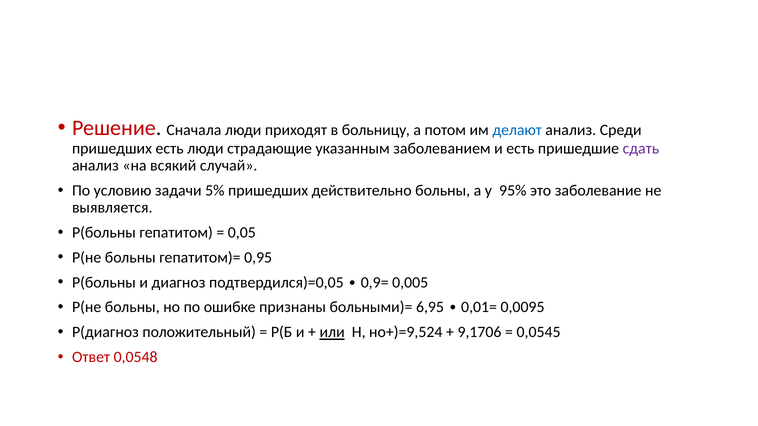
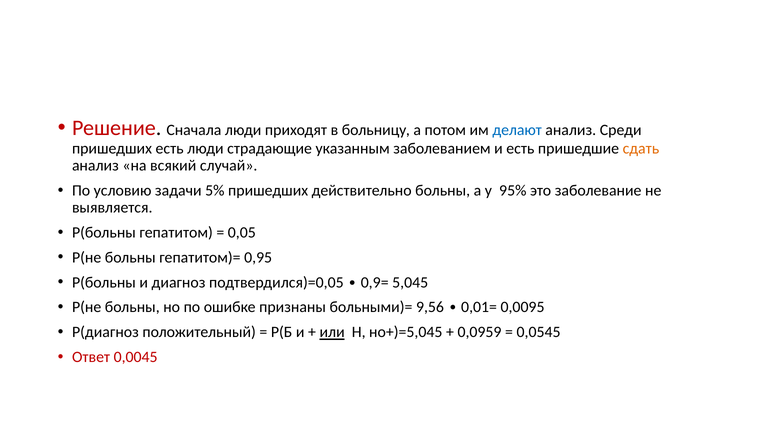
сдать colour: purple -> orange
0,005: 0,005 -> 5,045
6,95: 6,95 -> 9,56
но+)=9,524: но+)=9,524 -> но+)=5,045
9,1706: 9,1706 -> 0,0959
0,0548: 0,0548 -> 0,0045
